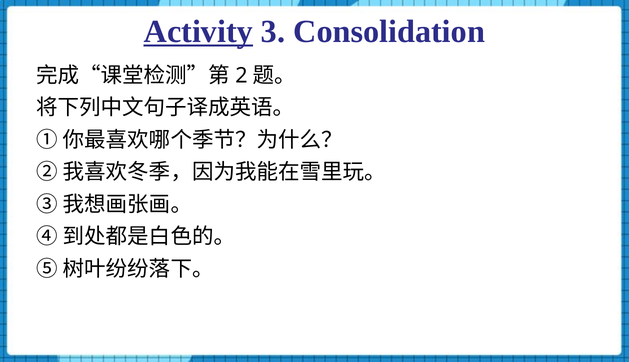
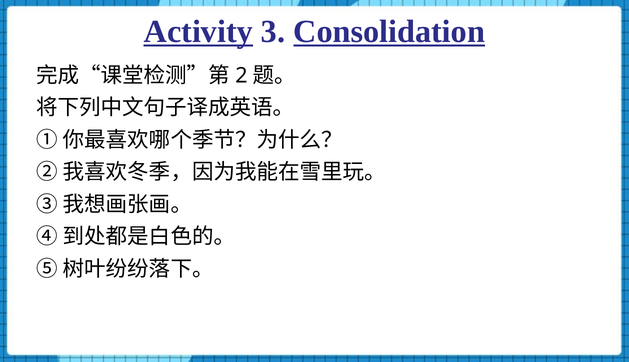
Consolidation underline: none -> present
